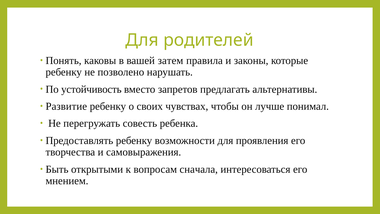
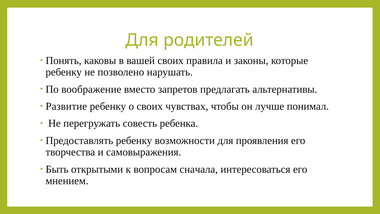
вашей затем: затем -> своих
устойчивость: устойчивость -> воображение
